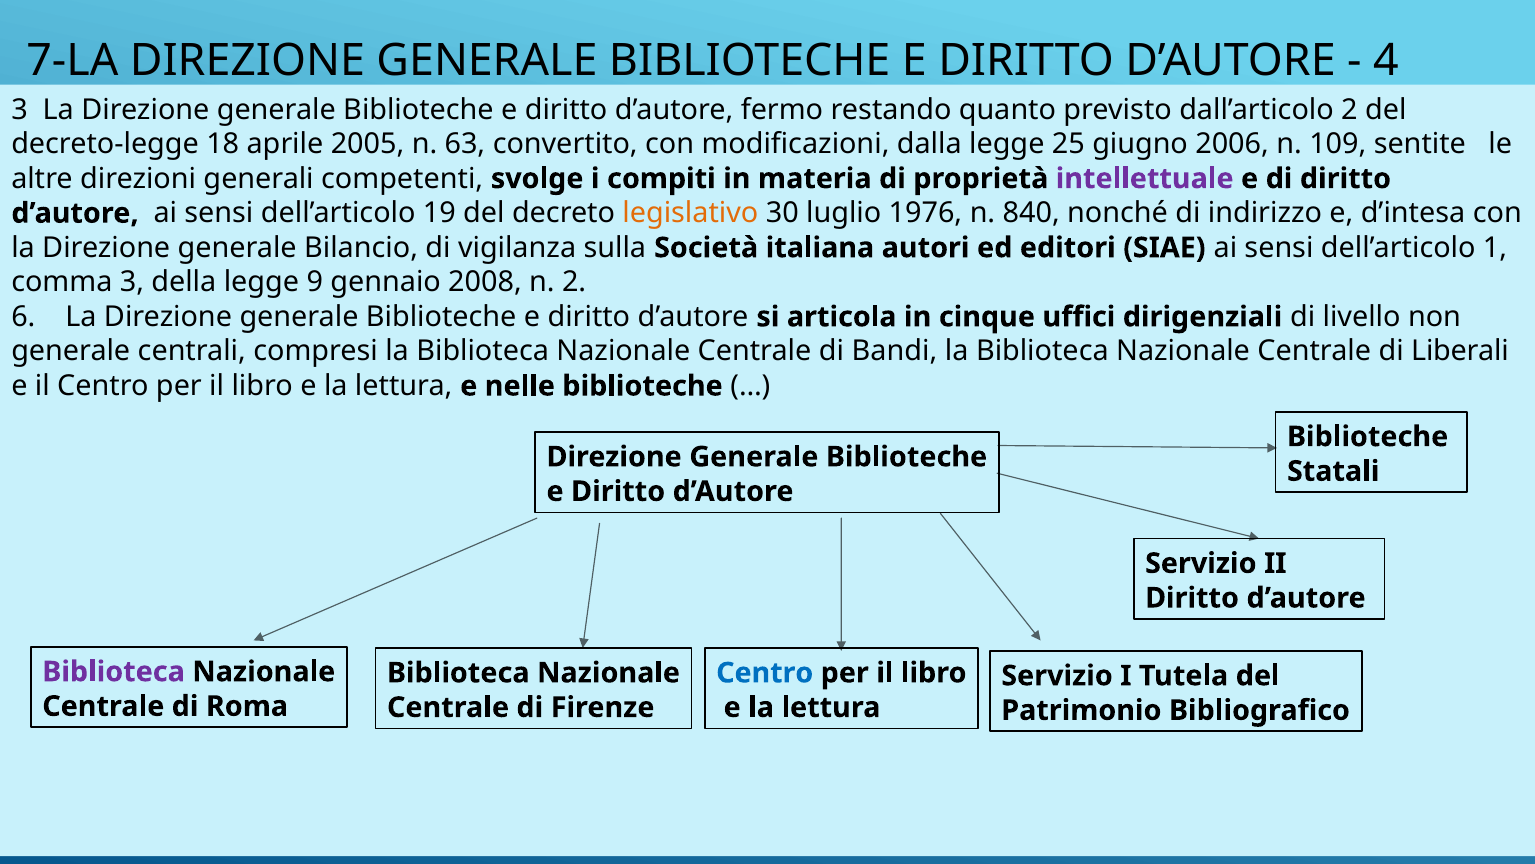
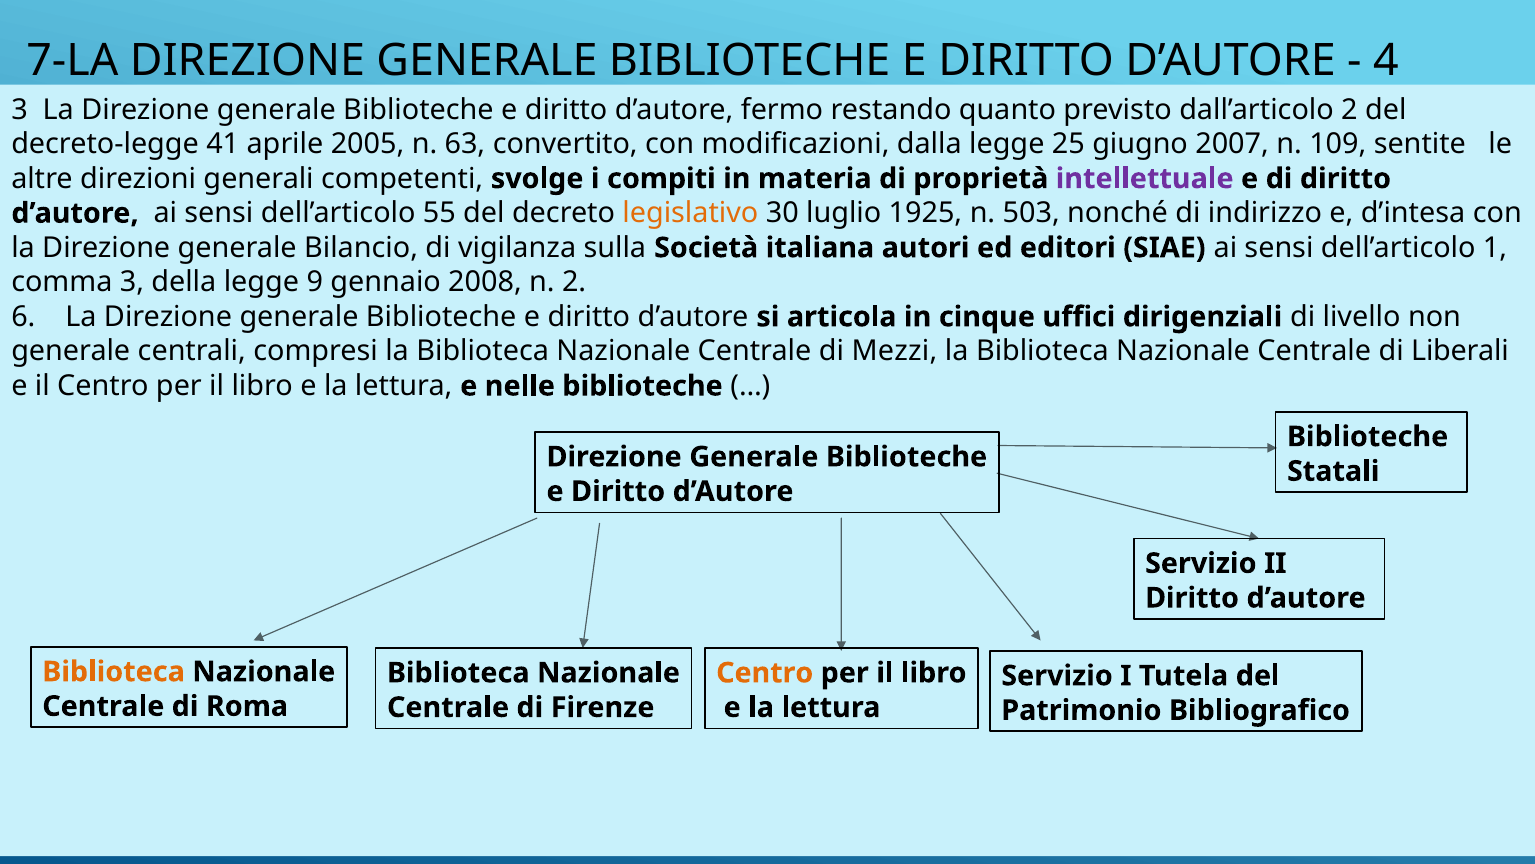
18: 18 -> 41
2006: 2006 -> 2007
19: 19 -> 55
1976: 1976 -> 1925
840: 840 -> 503
Bandi: Bandi -> Mezzi
Biblioteca at (114, 671) colour: purple -> orange
Centro at (765, 672) colour: blue -> orange
